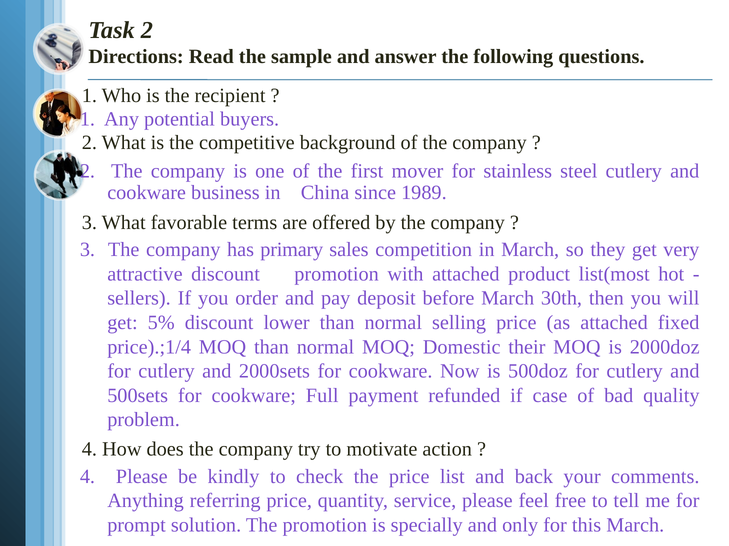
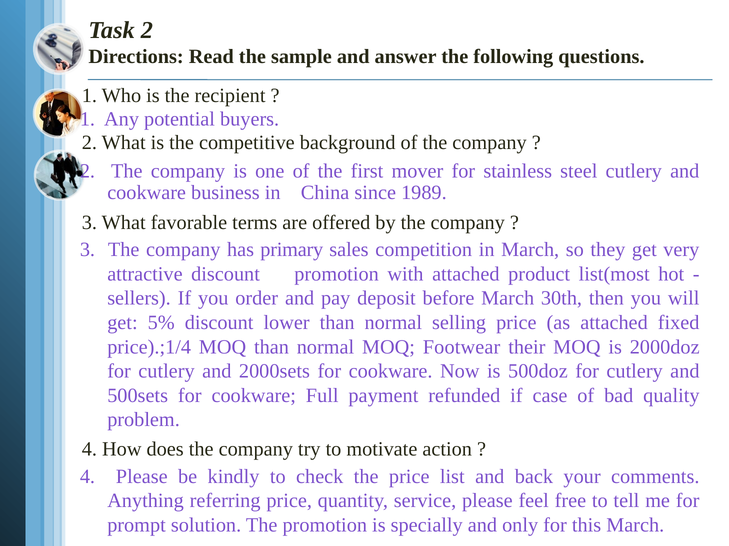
Domestic: Domestic -> Footwear
